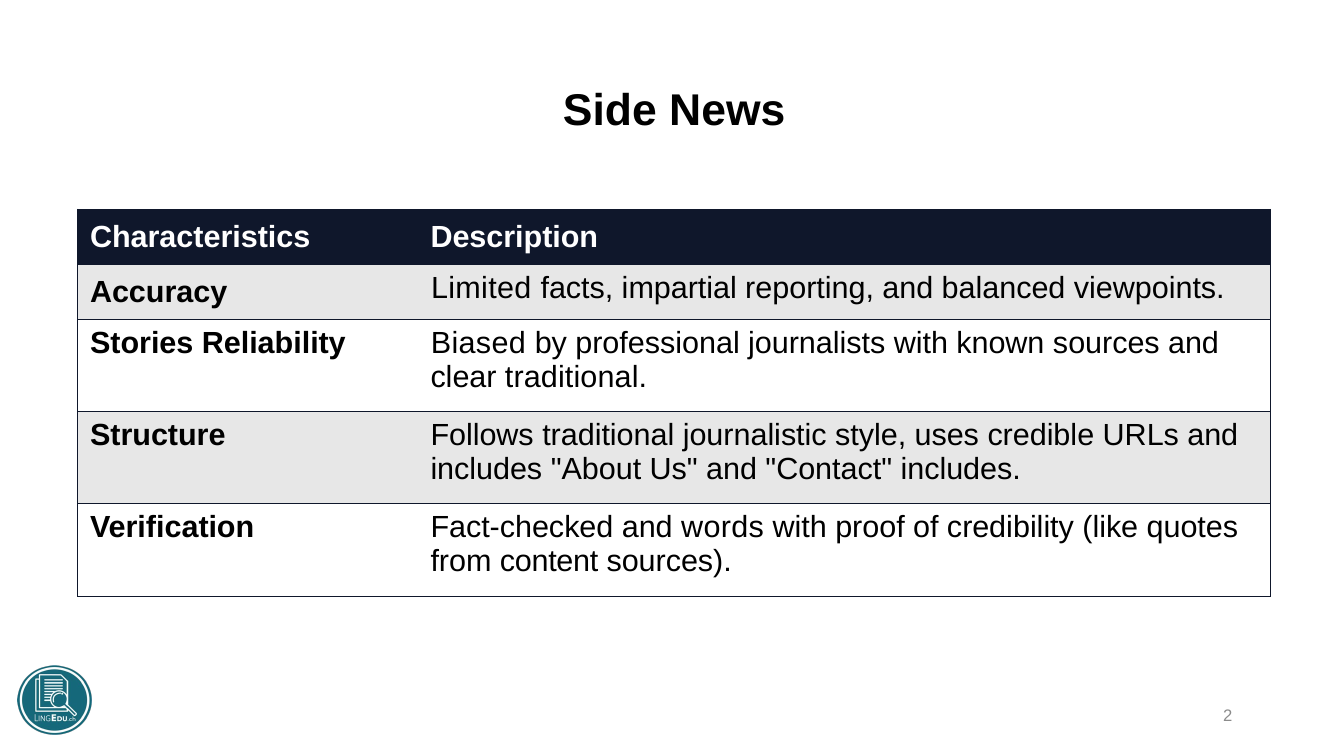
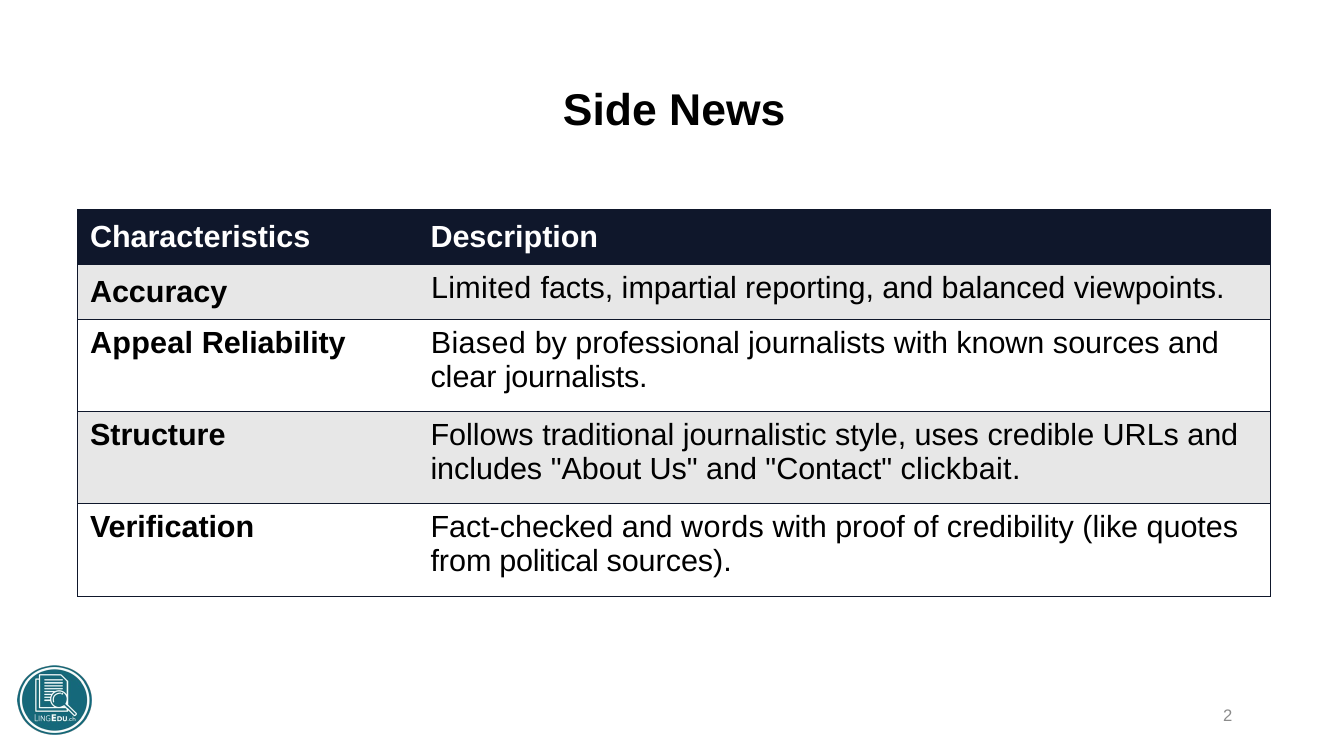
Stories: Stories -> Appeal
clear traditional: traditional -> journalists
Contact includes: includes -> clickbait
content: content -> political
